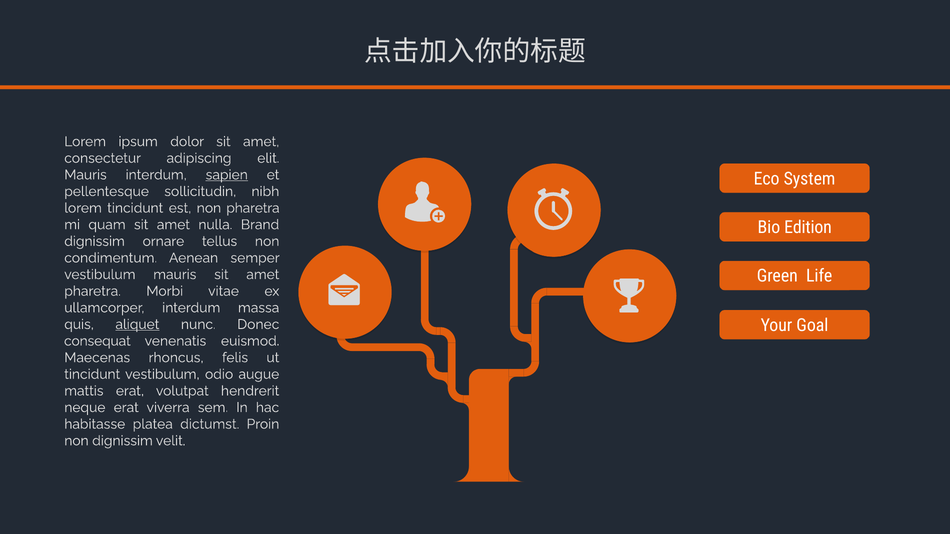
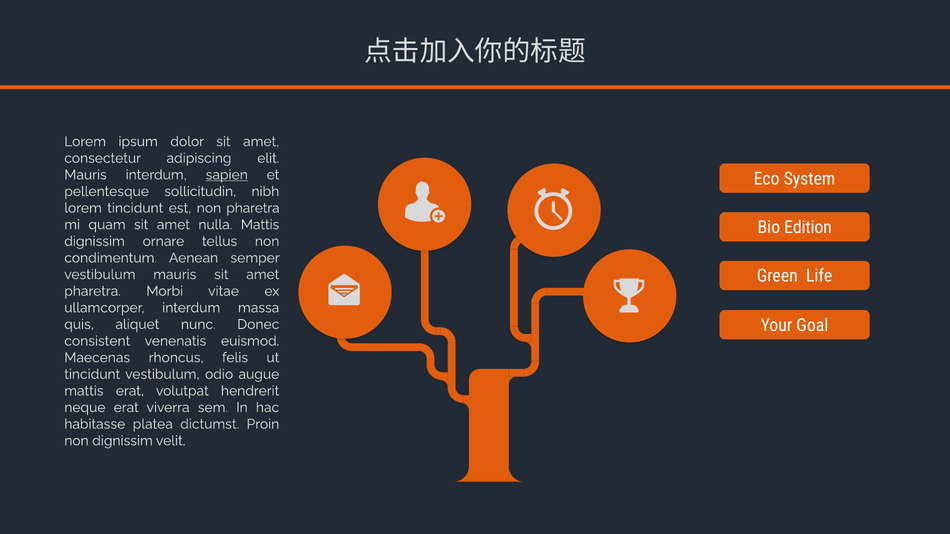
nulla Brand: Brand -> Mattis
aliquet underline: present -> none
consequat: consequat -> consistent
